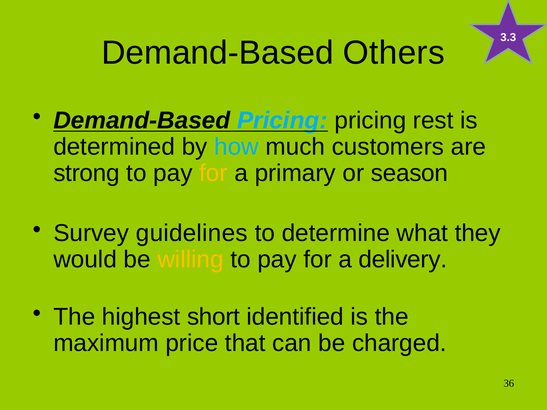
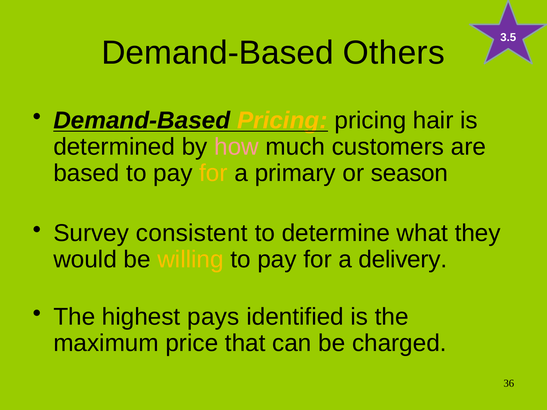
3.3: 3.3 -> 3.5
Pricing at (282, 121) colour: light blue -> yellow
rest: rest -> hair
how colour: light blue -> pink
strong: strong -> based
guidelines: guidelines -> consistent
short: short -> pays
